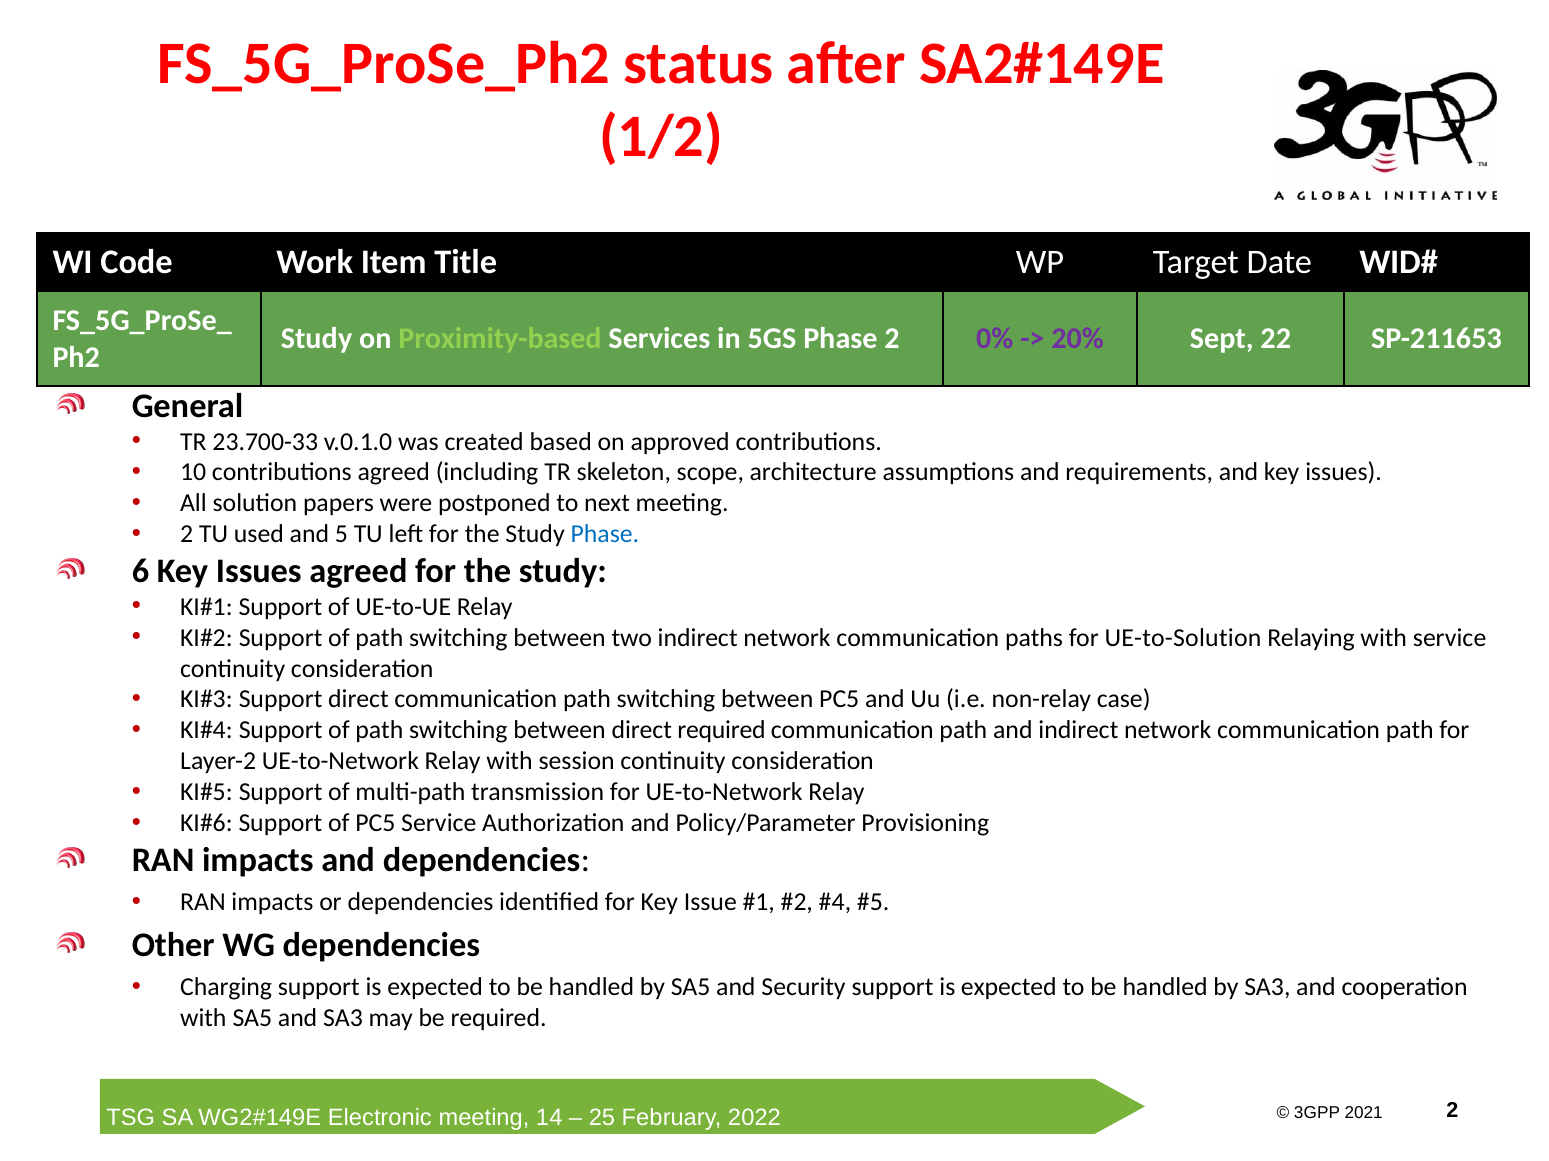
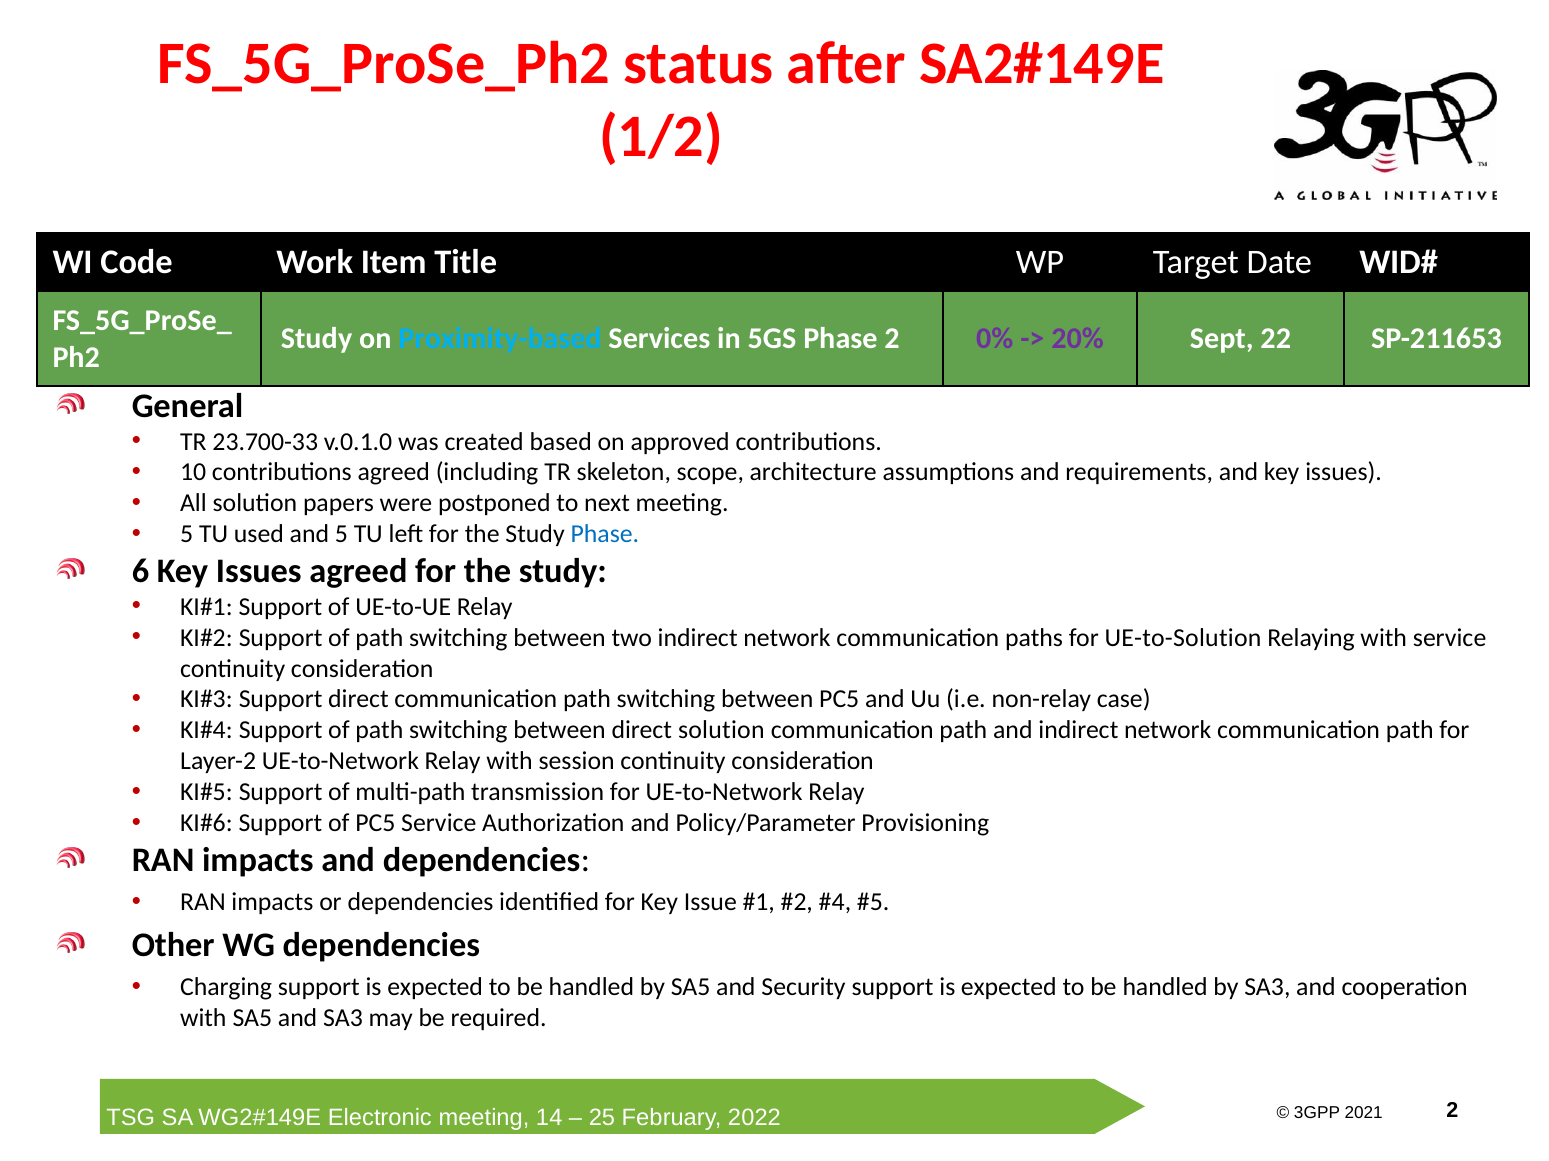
Proximity-based colour: light green -> light blue
2 at (187, 535): 2 -> 5
direct required: required -> solution
